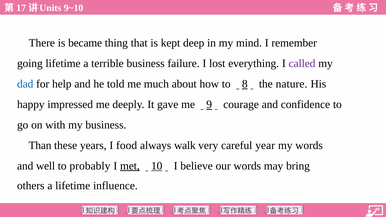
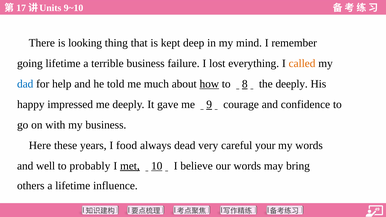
became: became -> looking
called colour: purple -> orange
how underline: none -> present
the nature: nature -> deeply
Than: Than -> Here
walk: walk -> dead
year: year -> your
